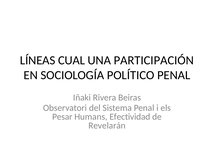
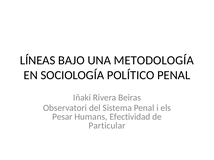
CUAL: CUAL -> BAJO
PARTICIPACIÓN: PARTICIPACIÓN -> METODOLOGÍA
Revelarán: Revelarán -> Particular
